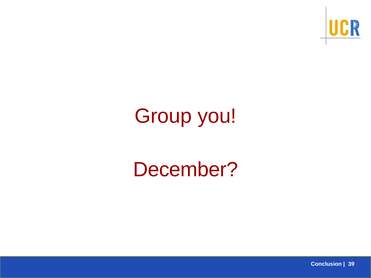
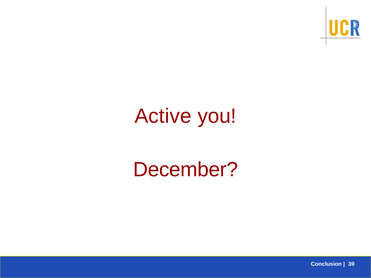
Group: Group -> Active
